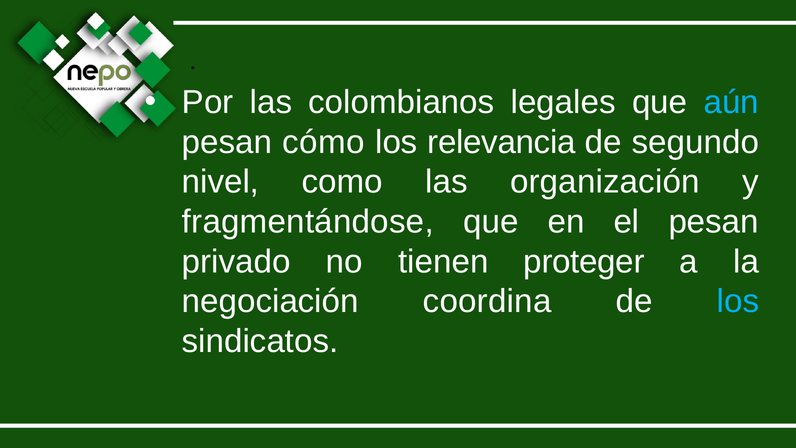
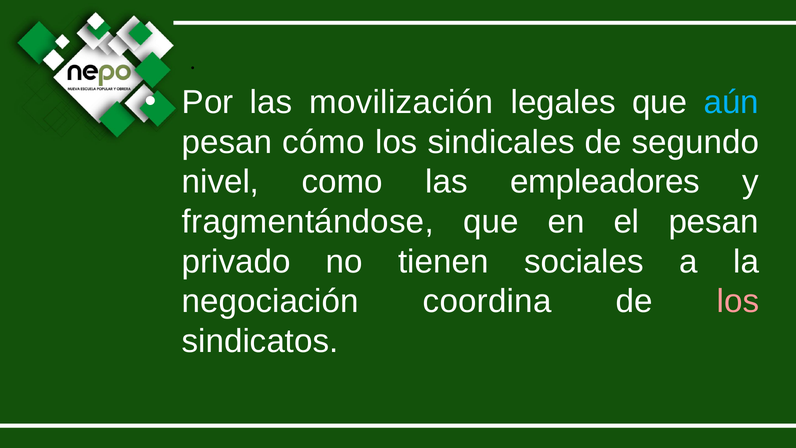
colombianos: colombianos -> movilización
relevancia: relevancia -> sindicales
organización: organización -> empleadores
proteger: proteger -> sociales
los at (738, 301) colour: light blue -> pink
